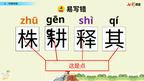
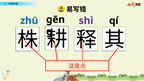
zhū colour: orange -> blue
